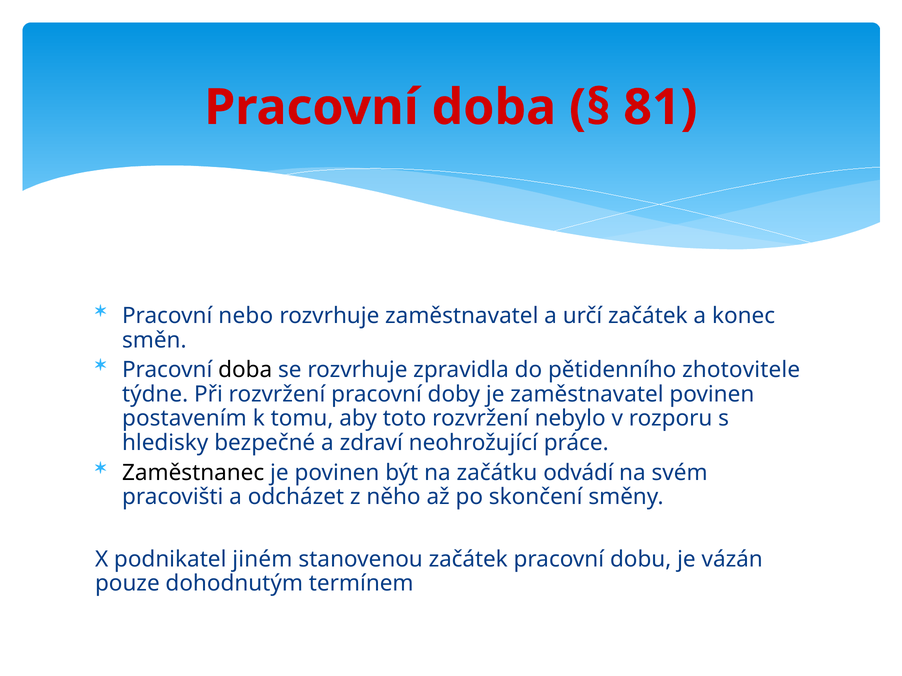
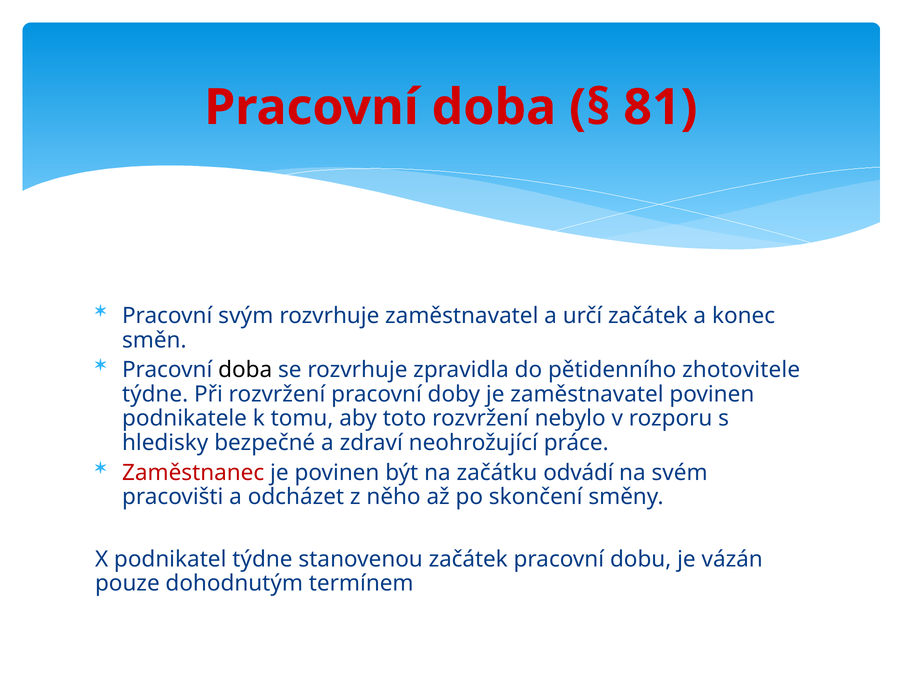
nebo: nebo -> svým
postavením: postavením -> podnikatele
Zaměstnanec colour: black -> red
podnikatel jiném: jiném -> týdne
